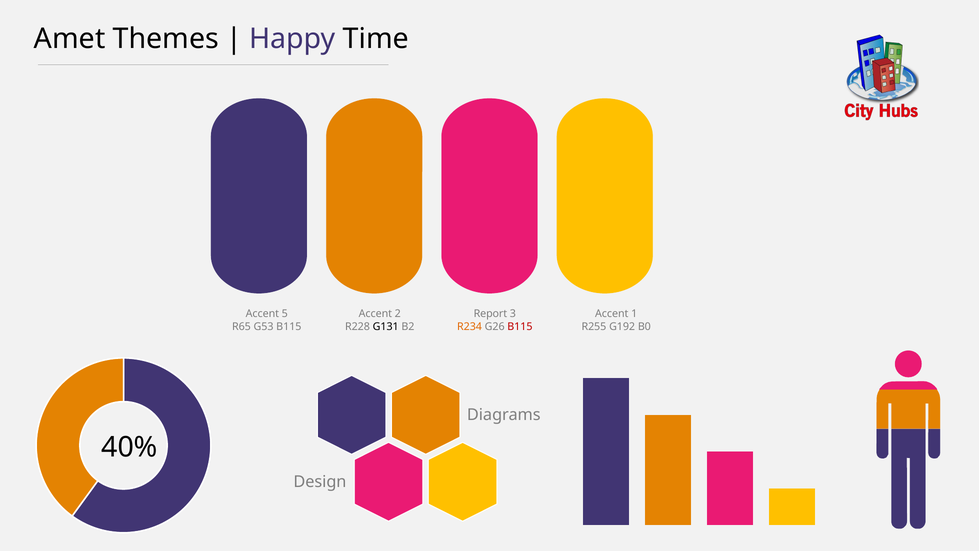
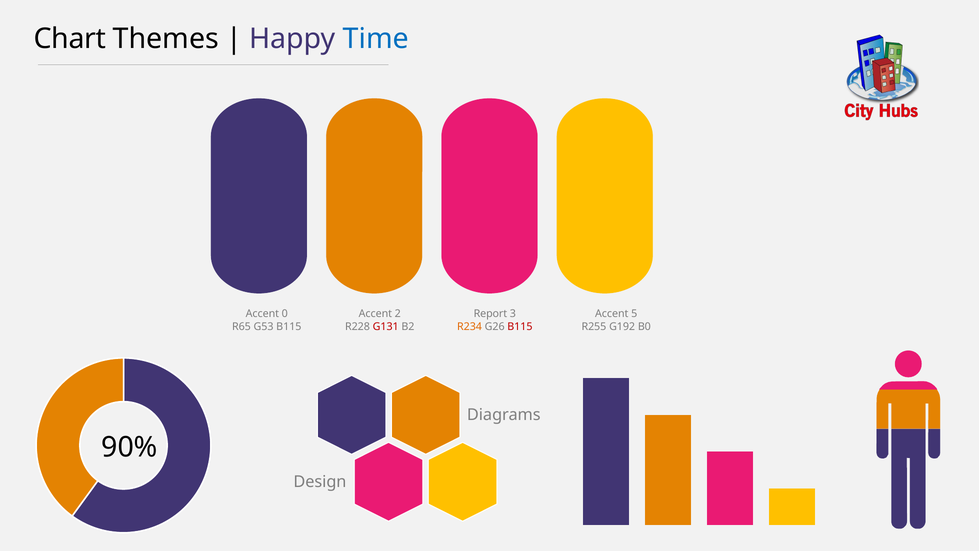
Amet: Amet -> Chart
Time colour: black -> blue
1: 1 -> 5
5: 5 -> 0
G131 colour: black -> red
40%: 40% -> 90%
